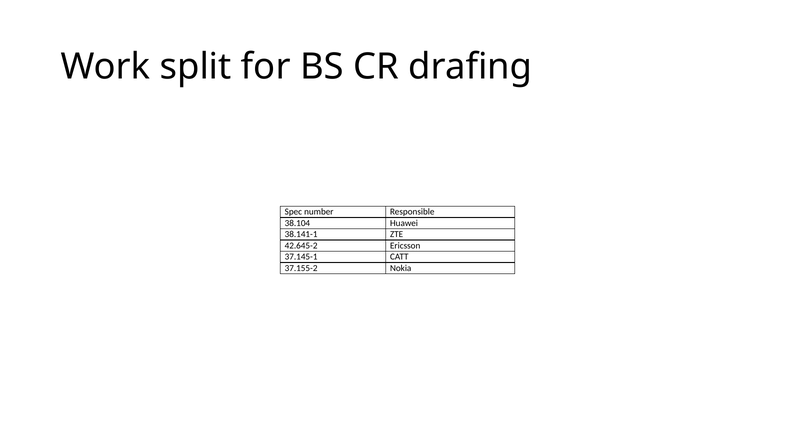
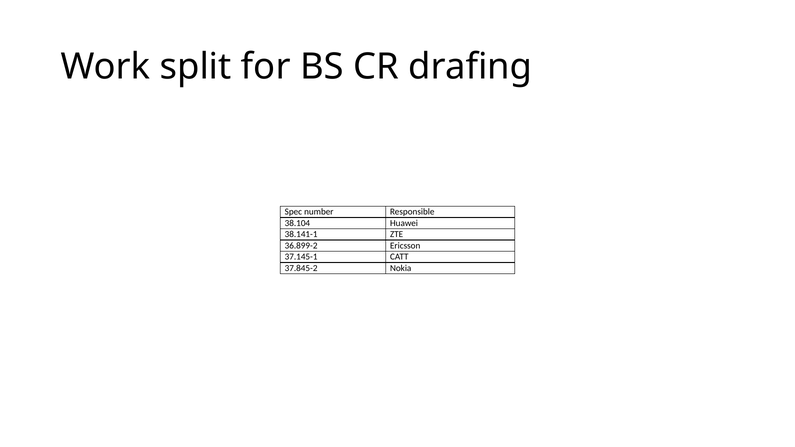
42.645-2: 42.645-2 -> 36.899-2
37.155-2: 37.155-2 -> 37.845-2
